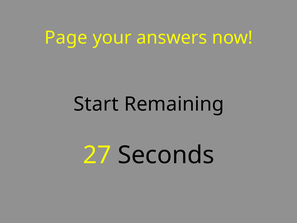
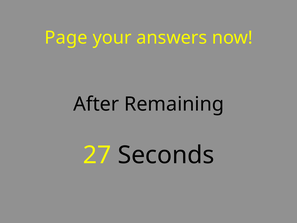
Start: Start -> After
